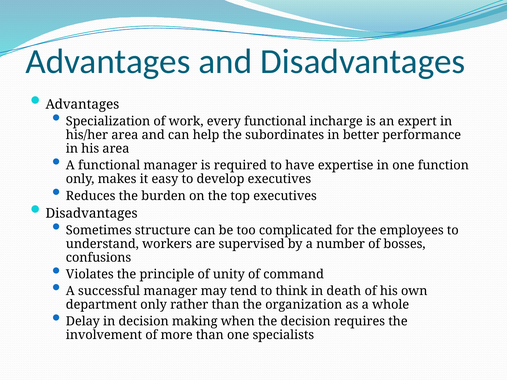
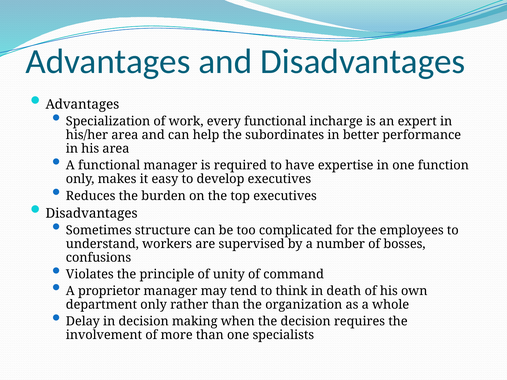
successful: successful -> proprietor
